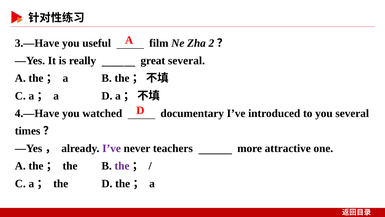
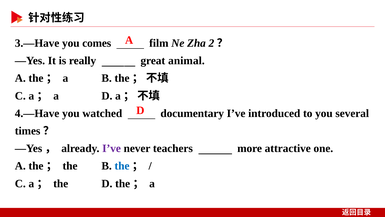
useful: useful -> comes
great several: several -> animal
the at (122, 166) colour: purple -> blue
